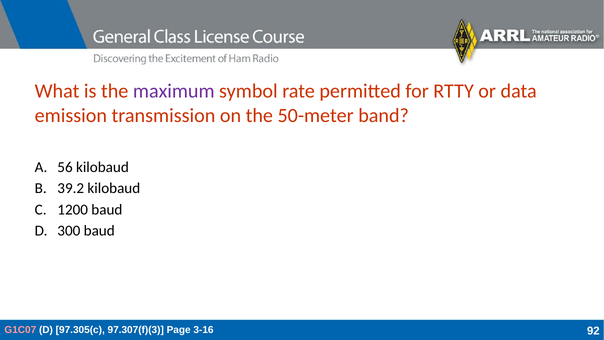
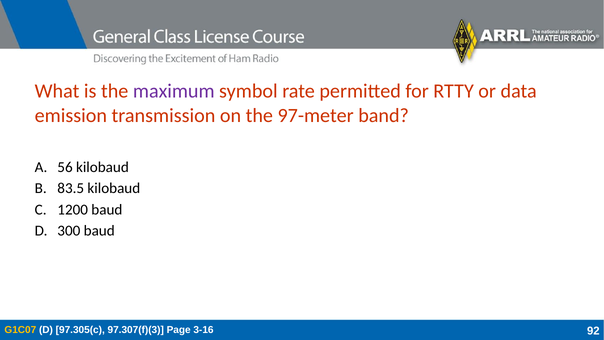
50-meter: 50-meter -> 97-meter
39.2: 39.2 -> 83.5
G1C07 colour: pink -> yellow
